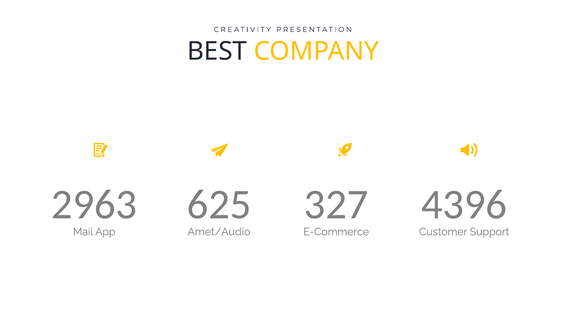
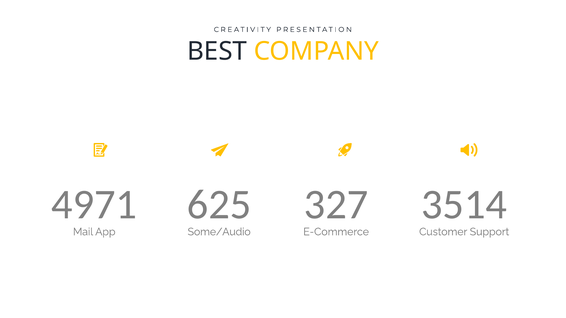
2963: 2963 -> 4971
4396: 4396 -> 3514
Amet/Audio: Amet/Audio -> Some/Audio
